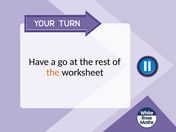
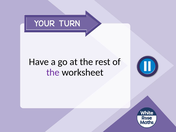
the at (53, 72) colour: orange -> purple
